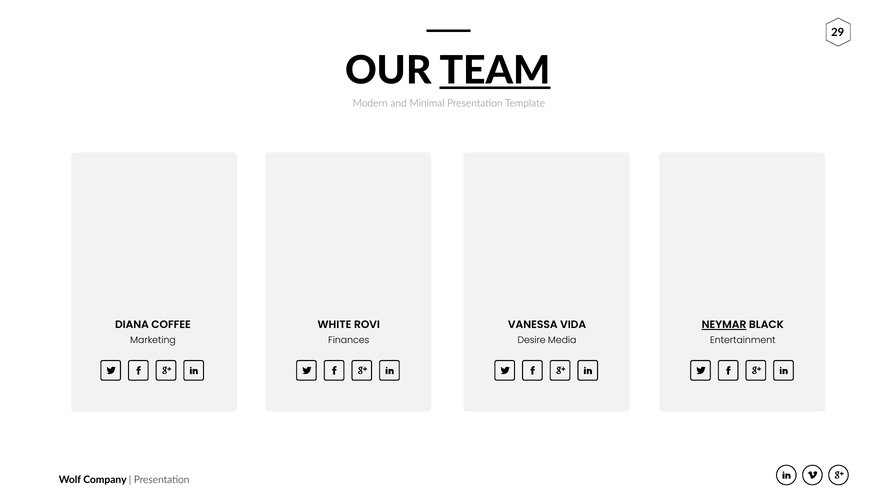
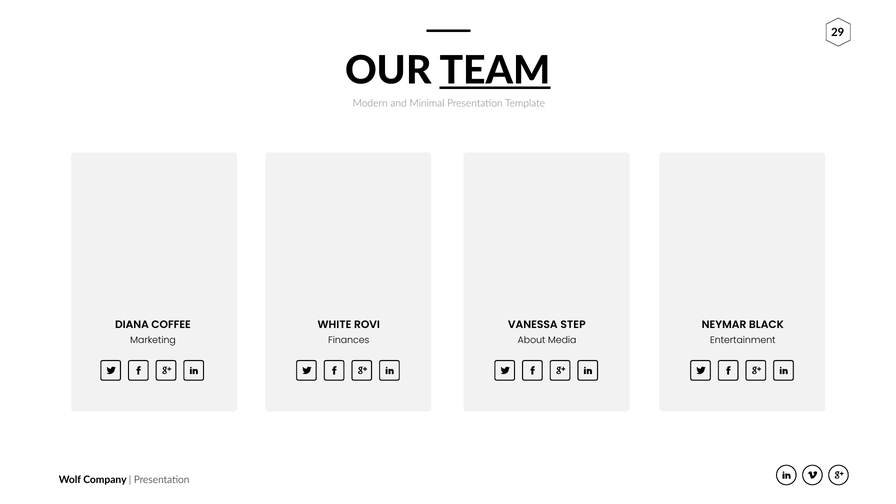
VIDA: VIDA -> STEP
NEYMAR underline: present -> none
Desire: Desire -> About
